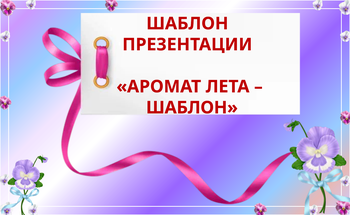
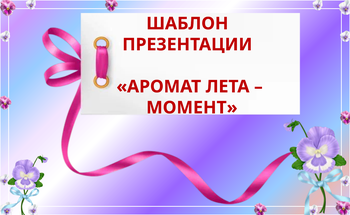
ШАБЛОН at (192, 108): ШАБЛОН -> МОМЕНТ
